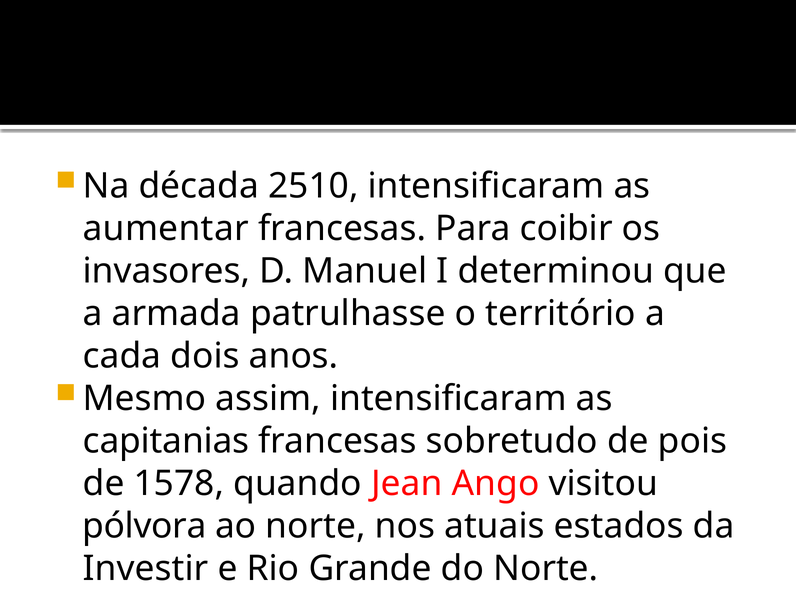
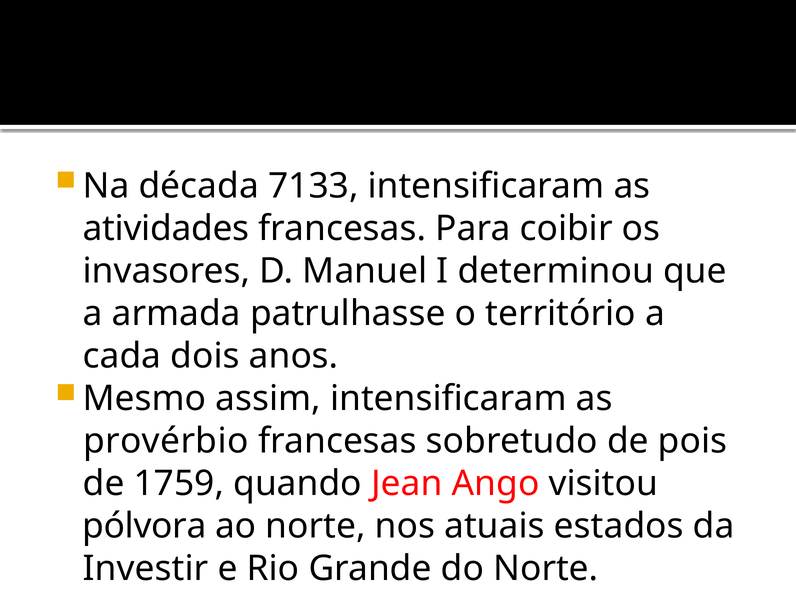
2510: 2510 -> 7133
aumentar: aumentar -> atividades
capitanias: capitanias -> provérbio
1578: 1578 -> 1759
